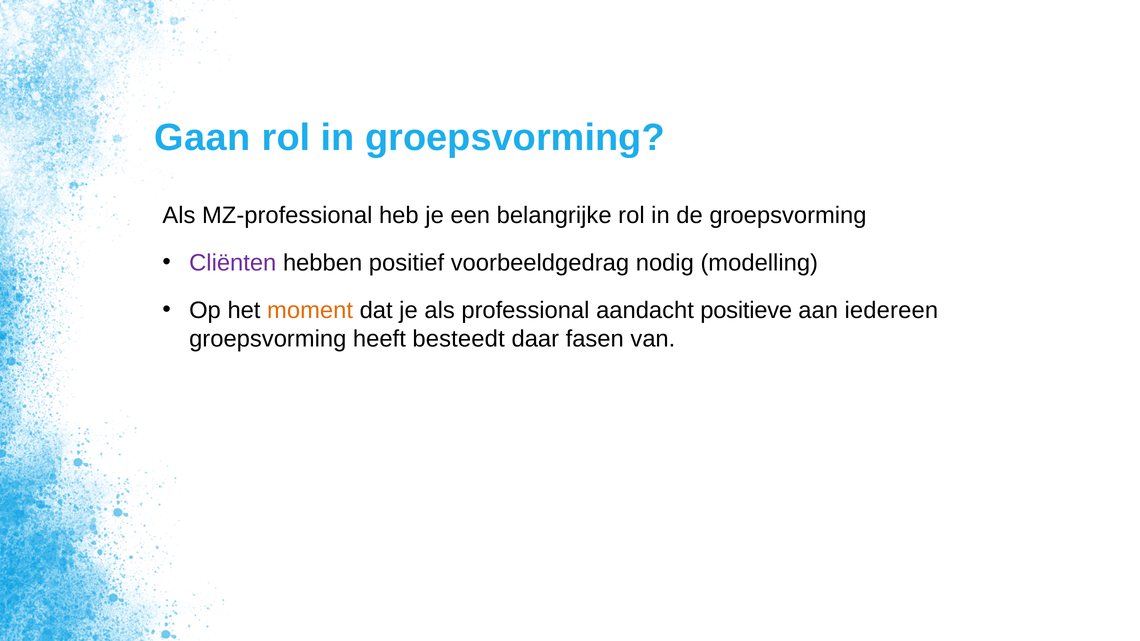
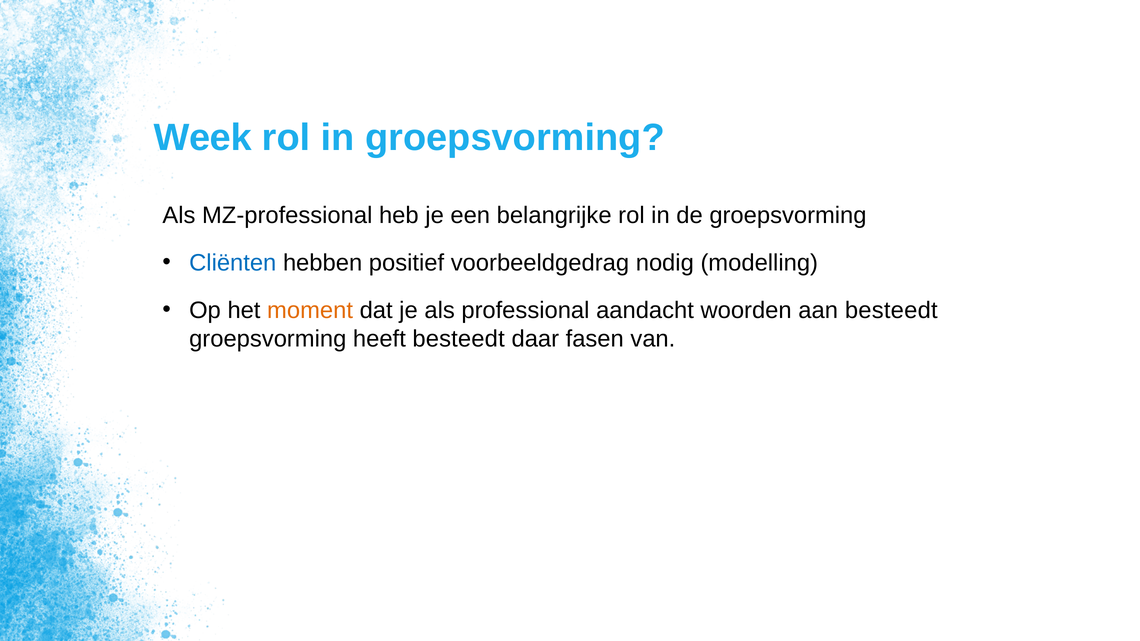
Gaan: Gaan -> Week
Cliënten colour: purple -> blue
positieve: positieve -> woorden
aan iedereen: iedereen -> besteedt
